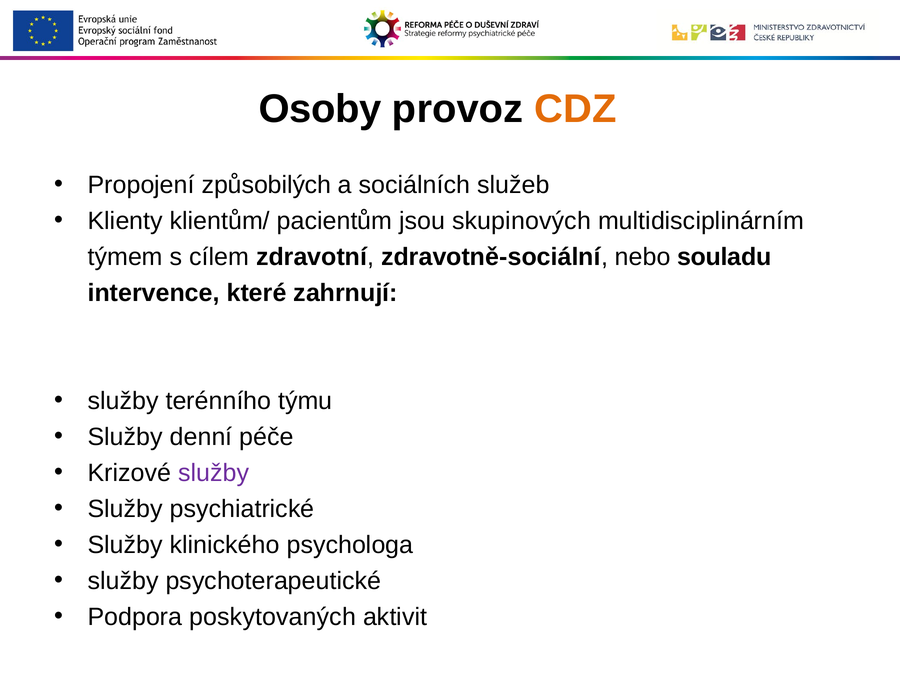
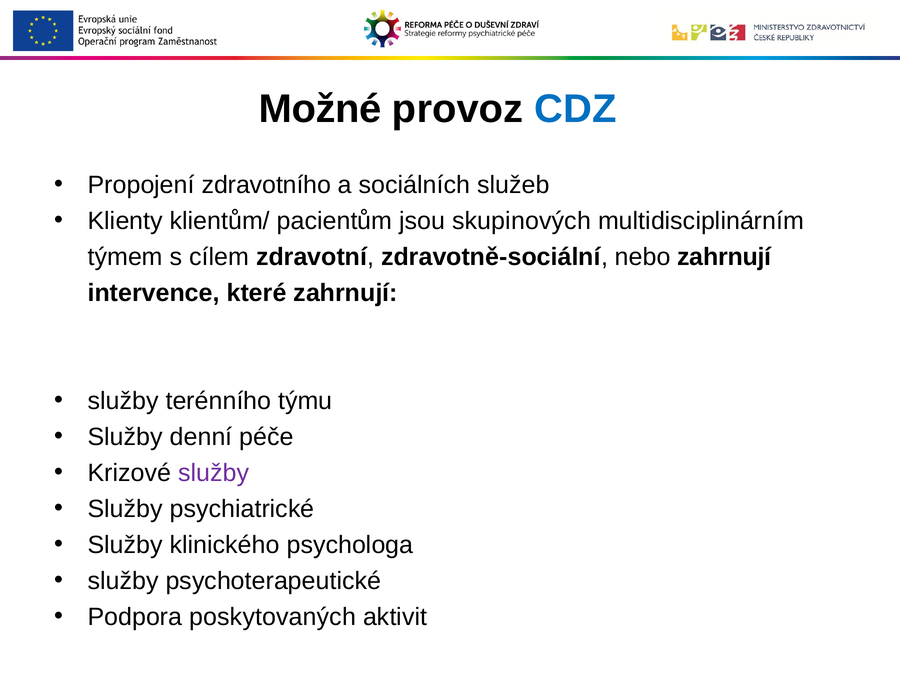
Osoby: Osoby -> Možné
CDZ colour: orange -> blue
způsobilých: způsobilých -> zdravotního
nebo souladu: souladu -> zahrnují
